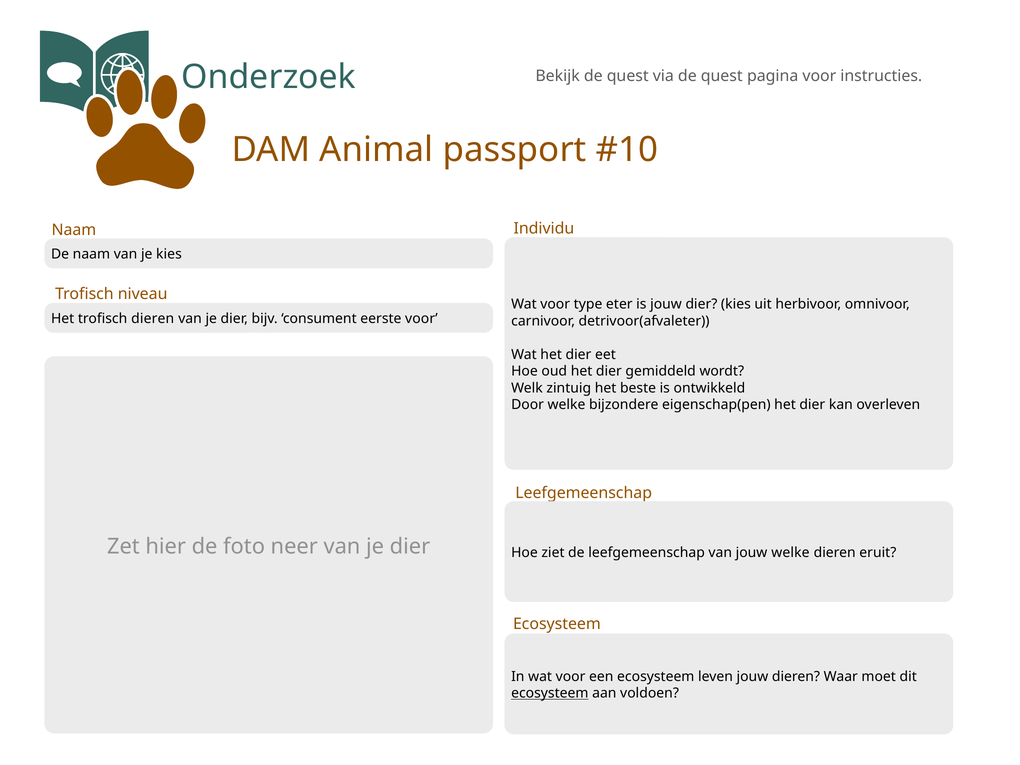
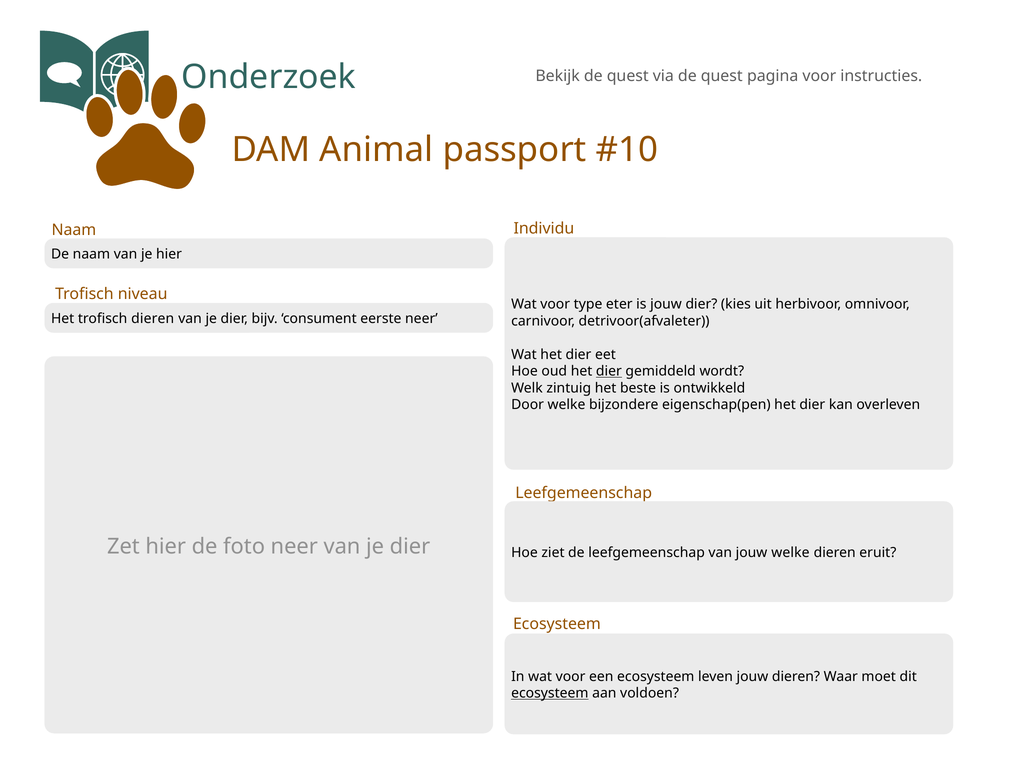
je kies: kies -> hier
eerste voor: voor -> neer
dier at (609, 371) underline: none -> present
